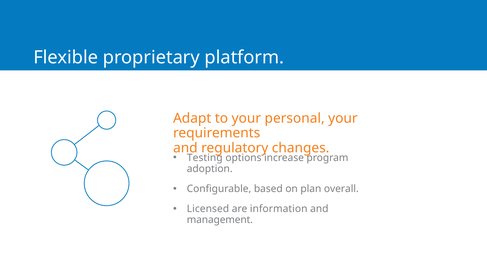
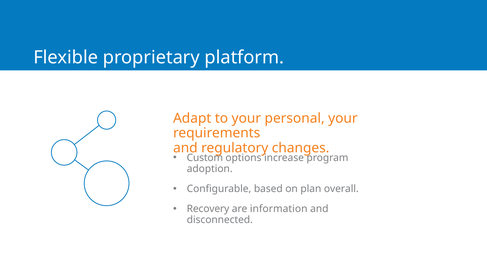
Testing: Testing -> Custom
Licensed: Licensed -> Recovery
management: management -> disconnected
